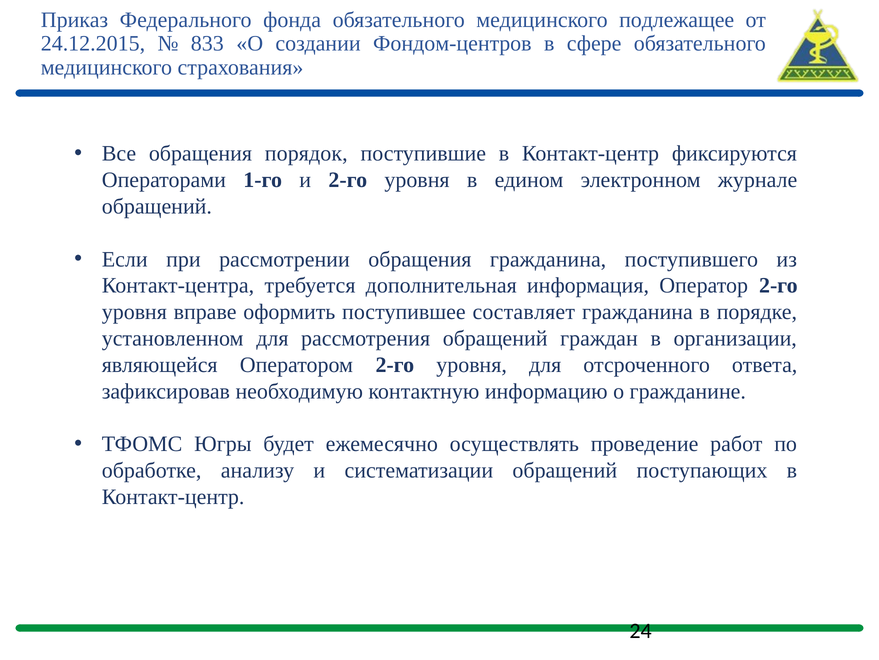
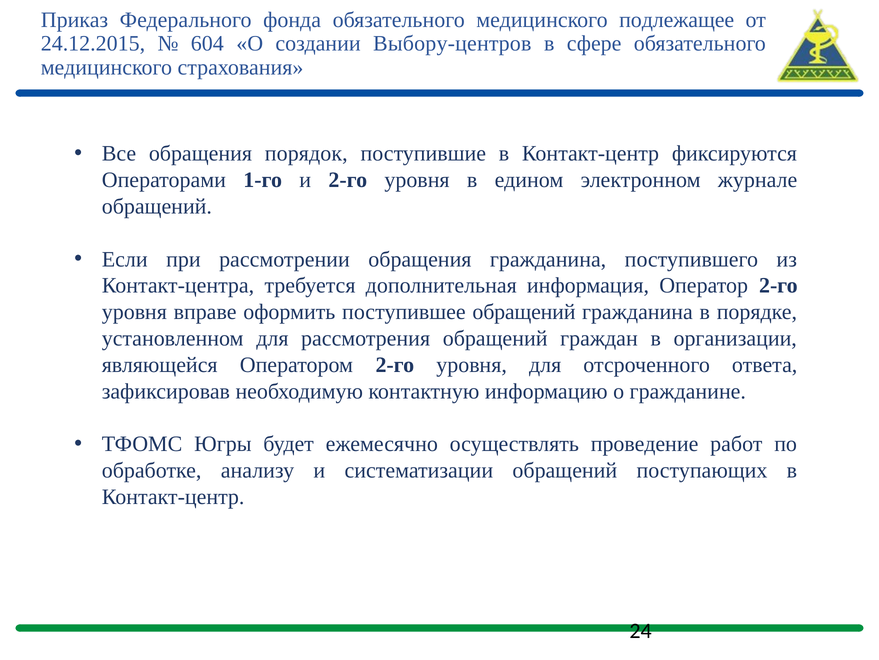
833: 833 -> 604
Фондом-центров: Фондом-центров -> Выбору-центров
поступившее составляет: составляет -> обращений
